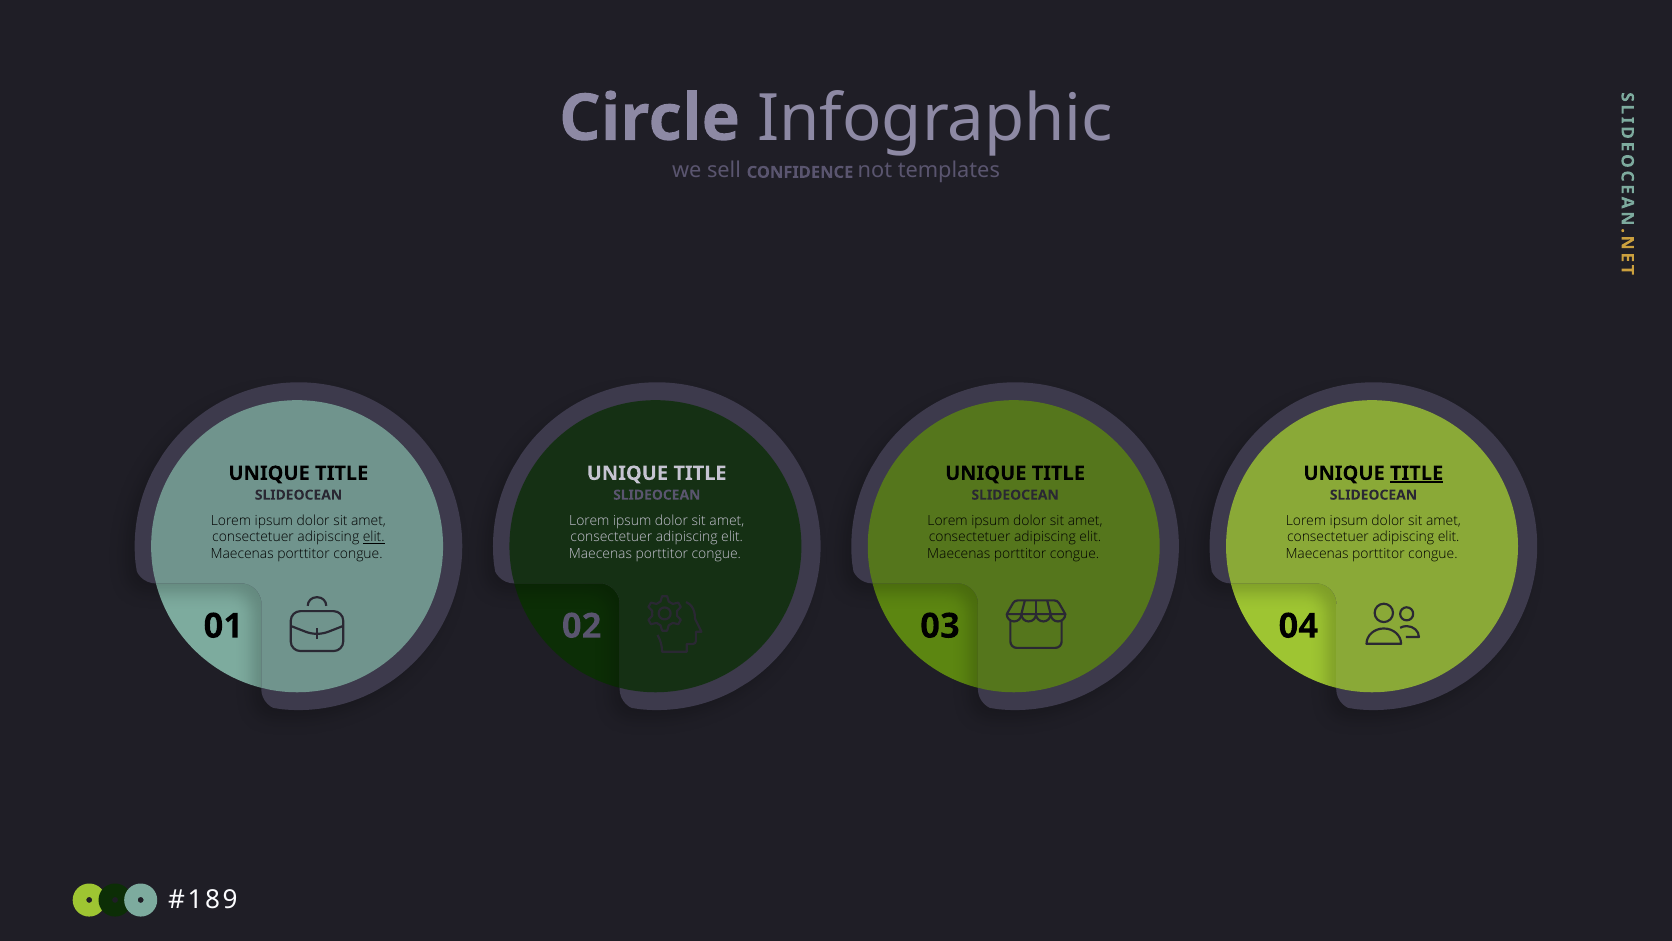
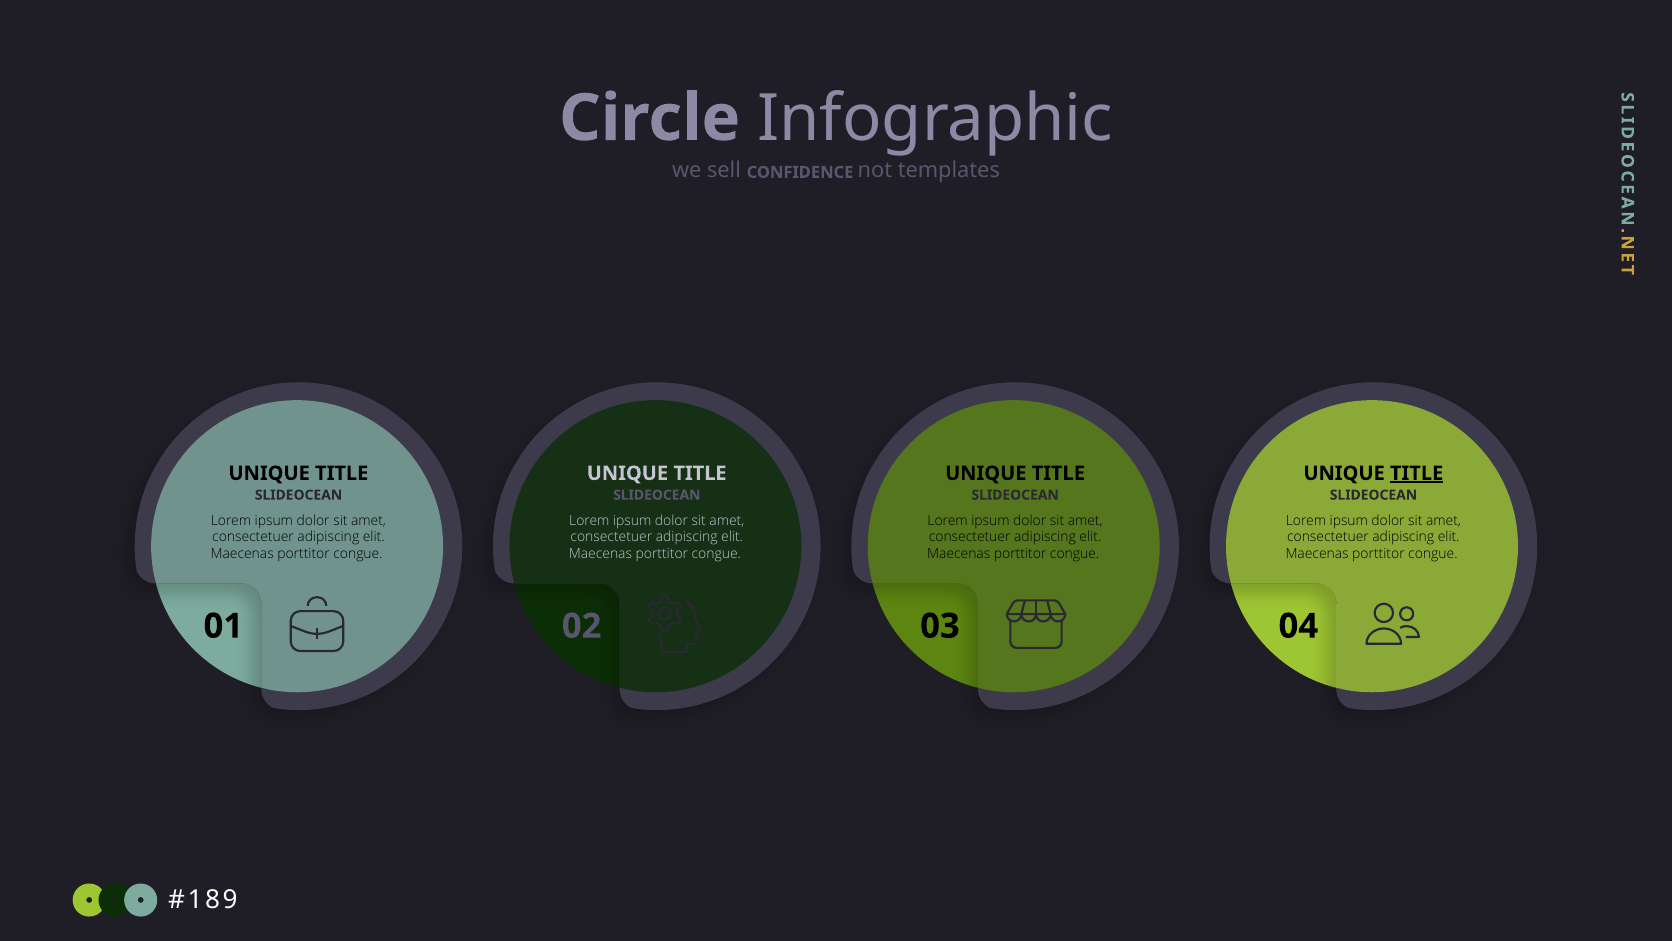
elit at (374, 537) underline: present -> none
